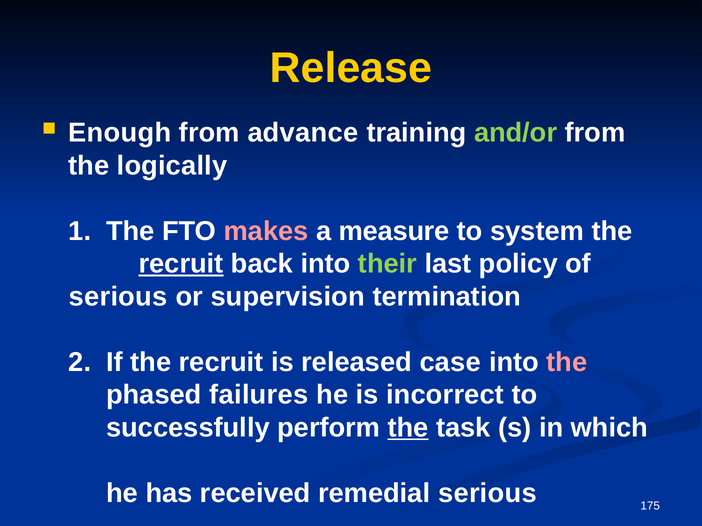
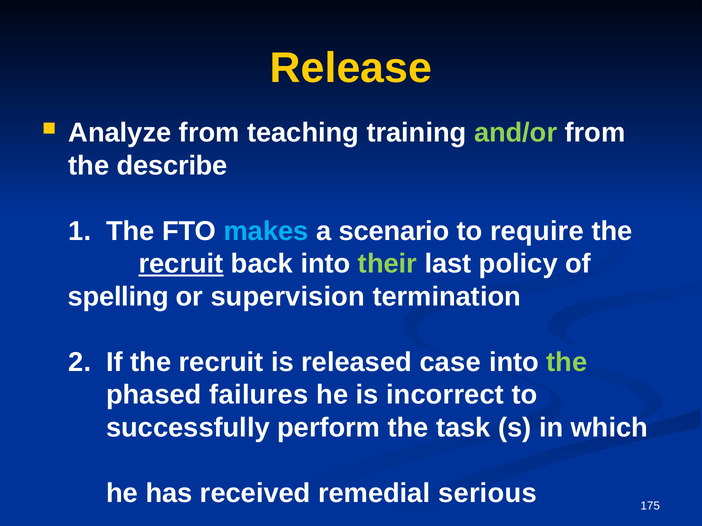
Enough: Enough -> Analyze
advance: advance -> teaching
logically: logically -> describe
makes colour: pink -> light blue
measure: measure -> scenario
system: system -> require
serious at (118, 297): serious -> spelling
the at (567, 362) colour: pink -> light green
the at (408, 428) underline: present -> none
